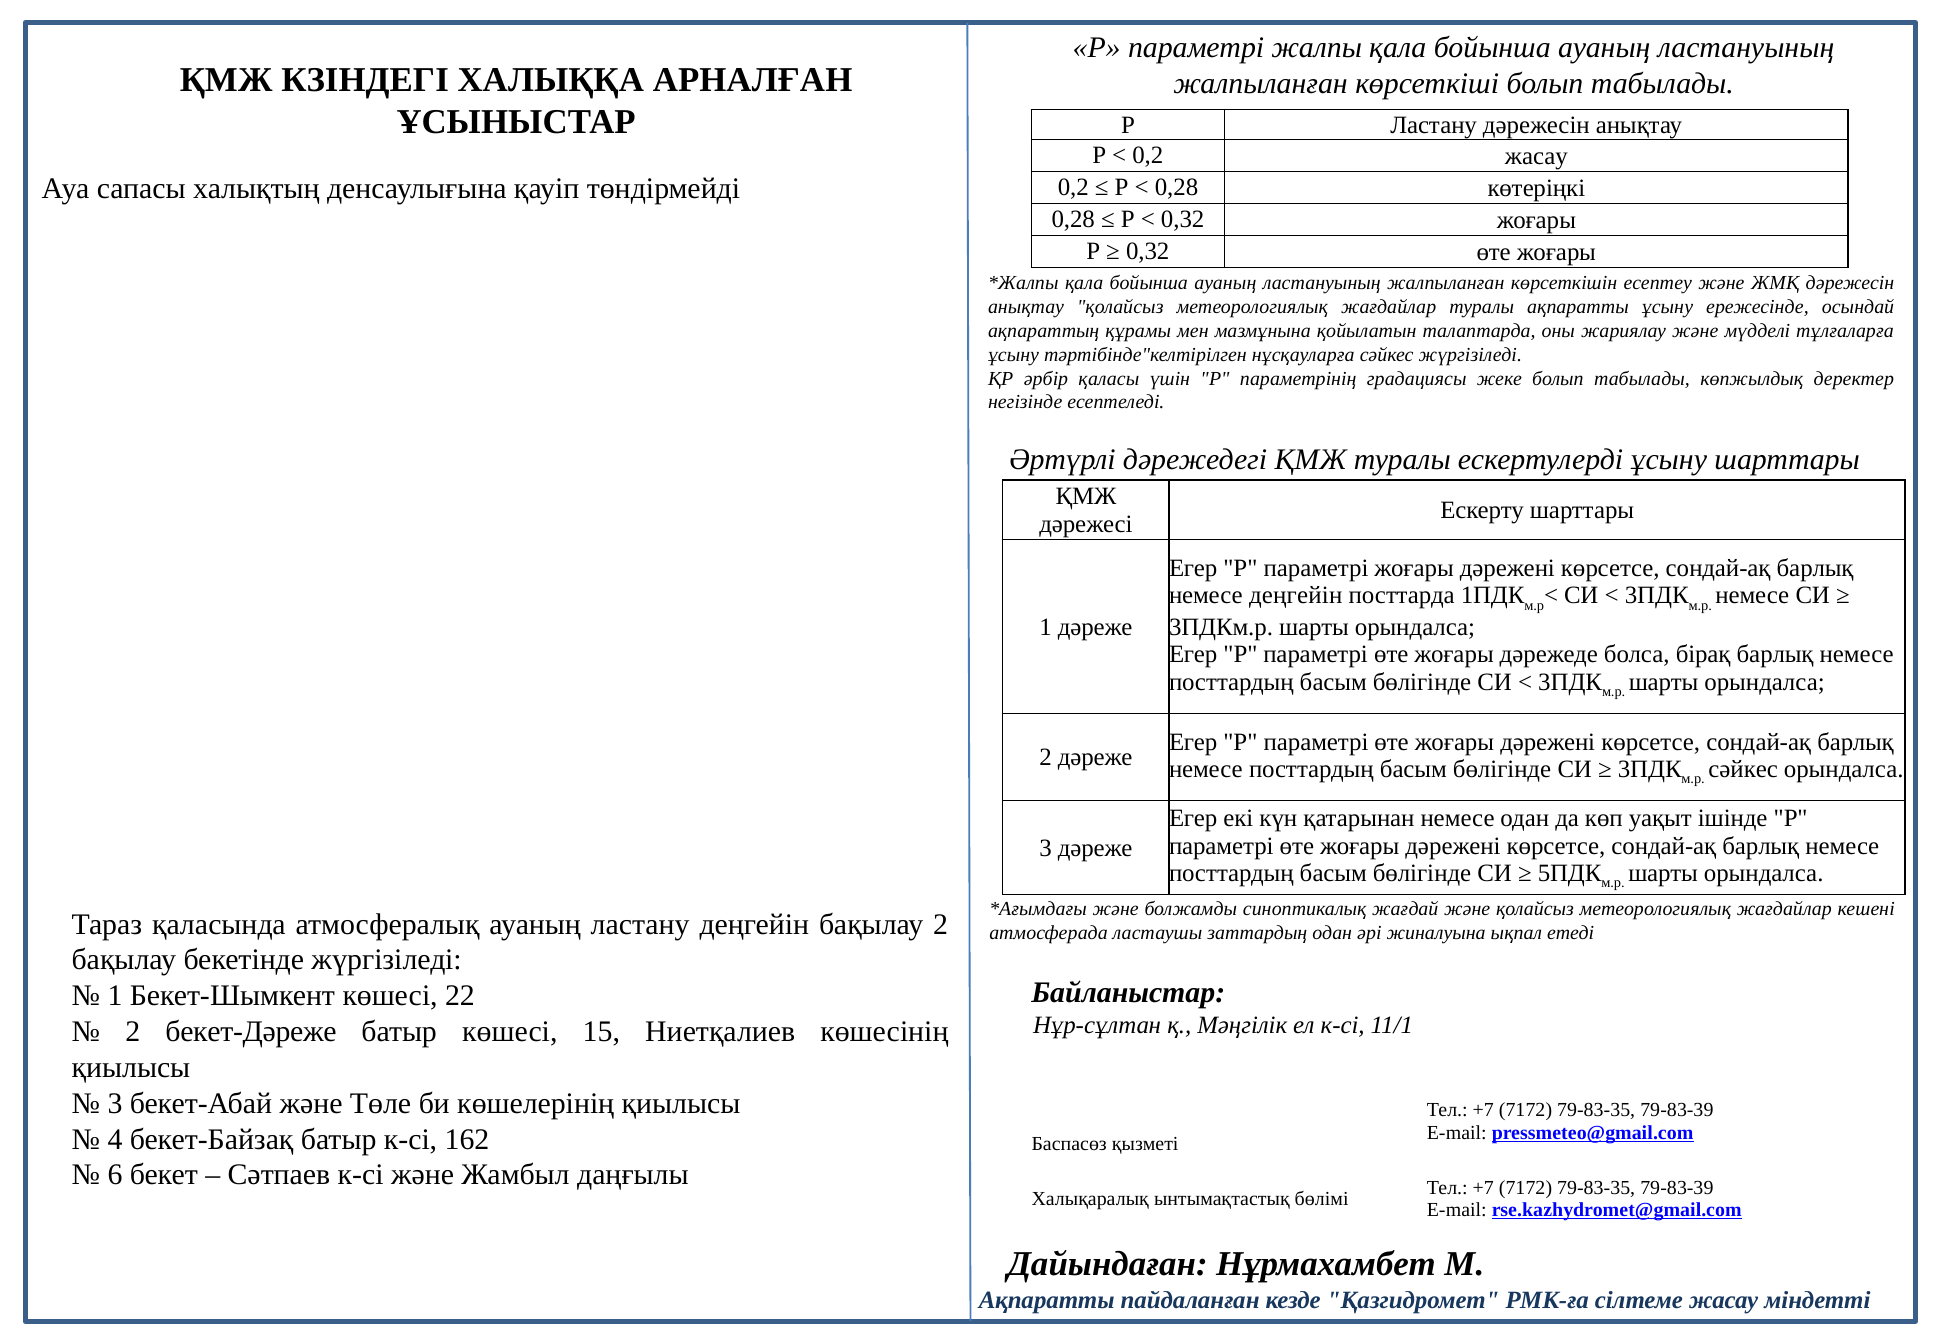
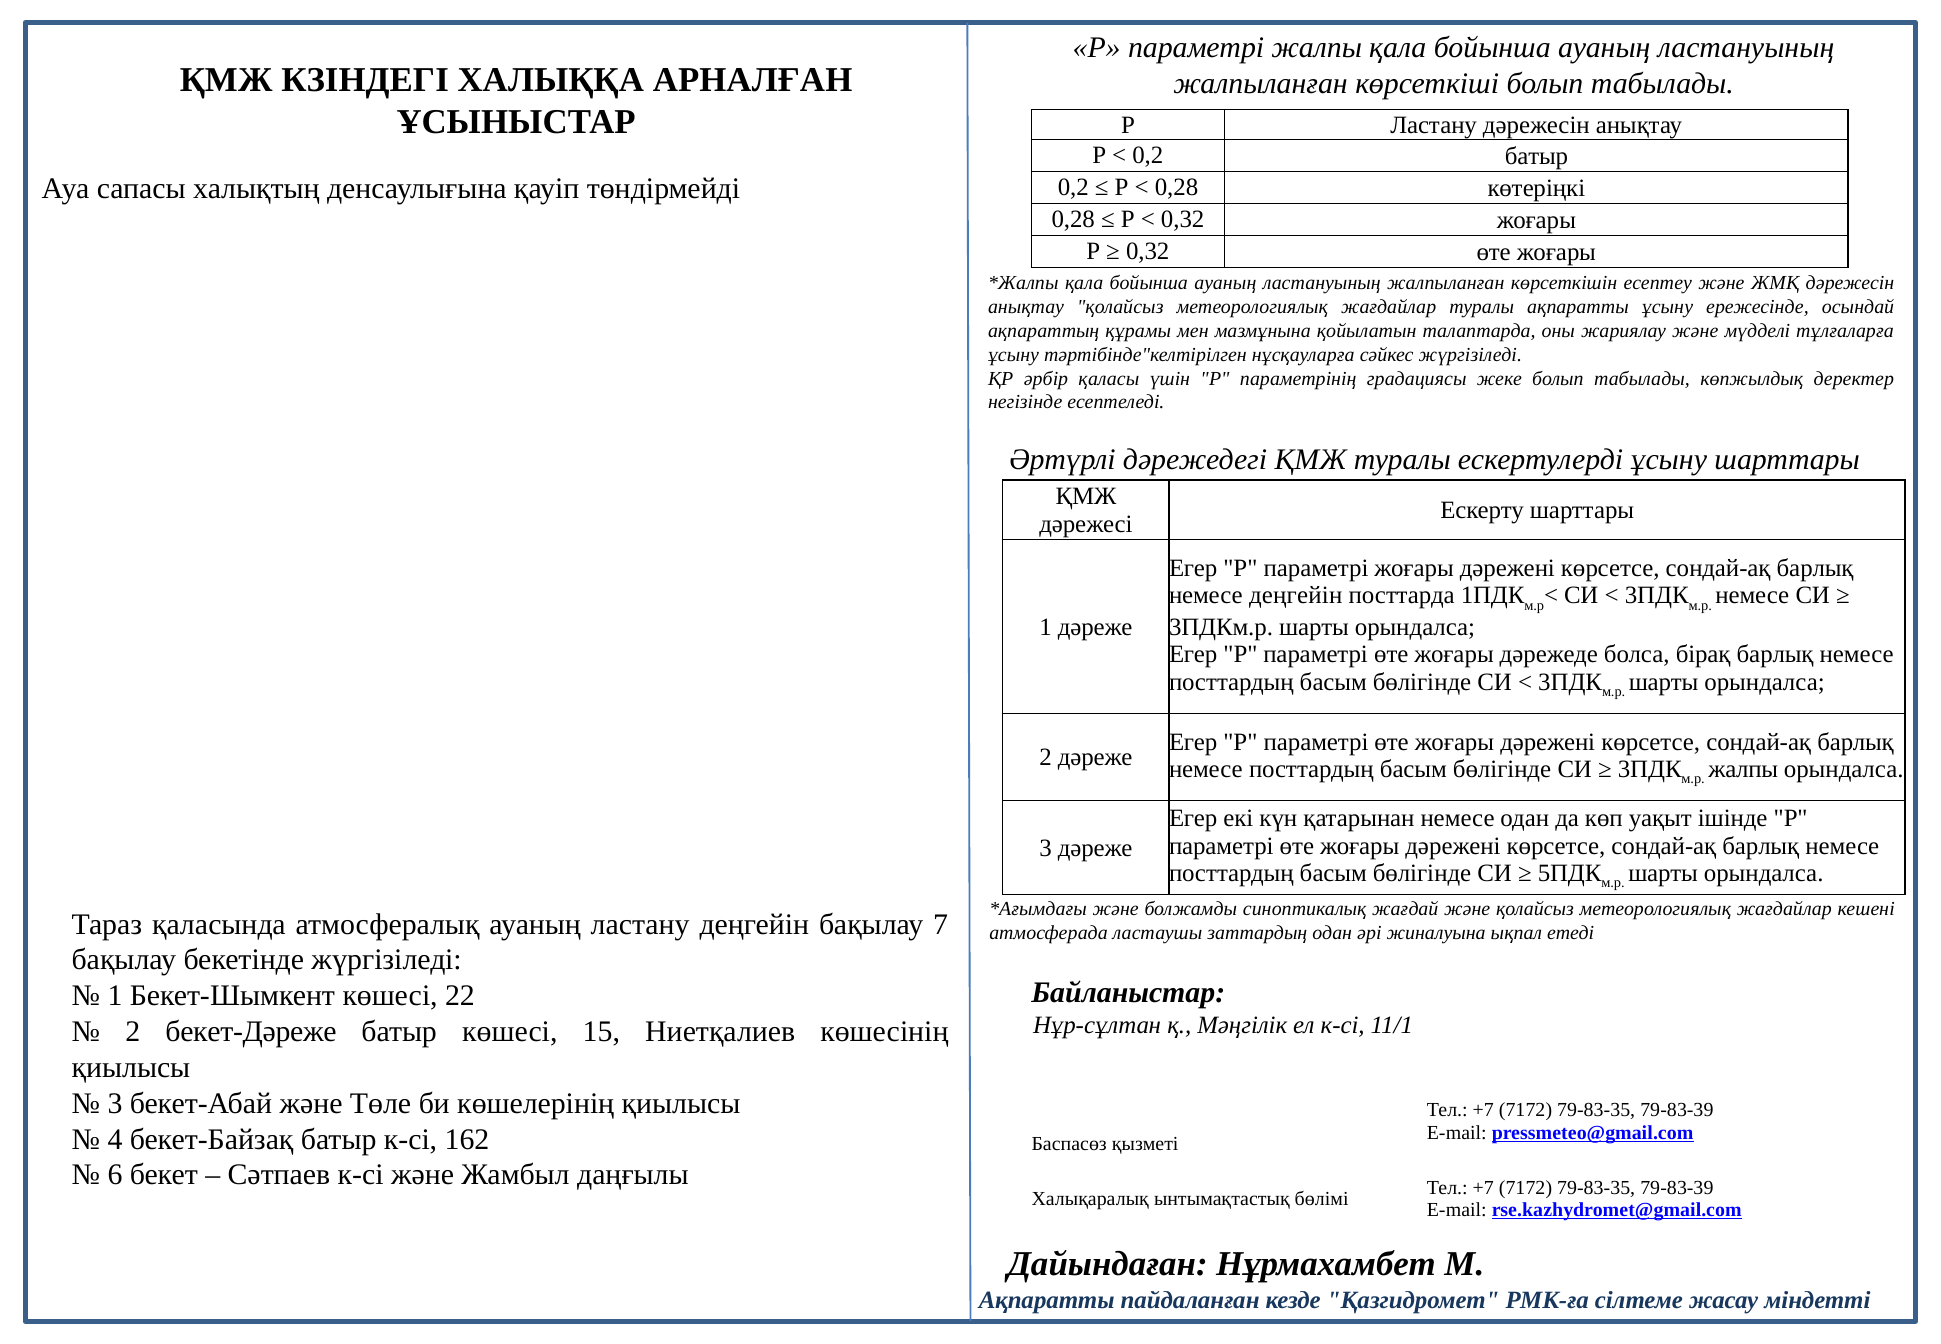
0,2 жасау: жасау -> батыр
сәйкес at (1743, 769): сәйкес -> жалпы
бақылау 2: 2 -> 7
